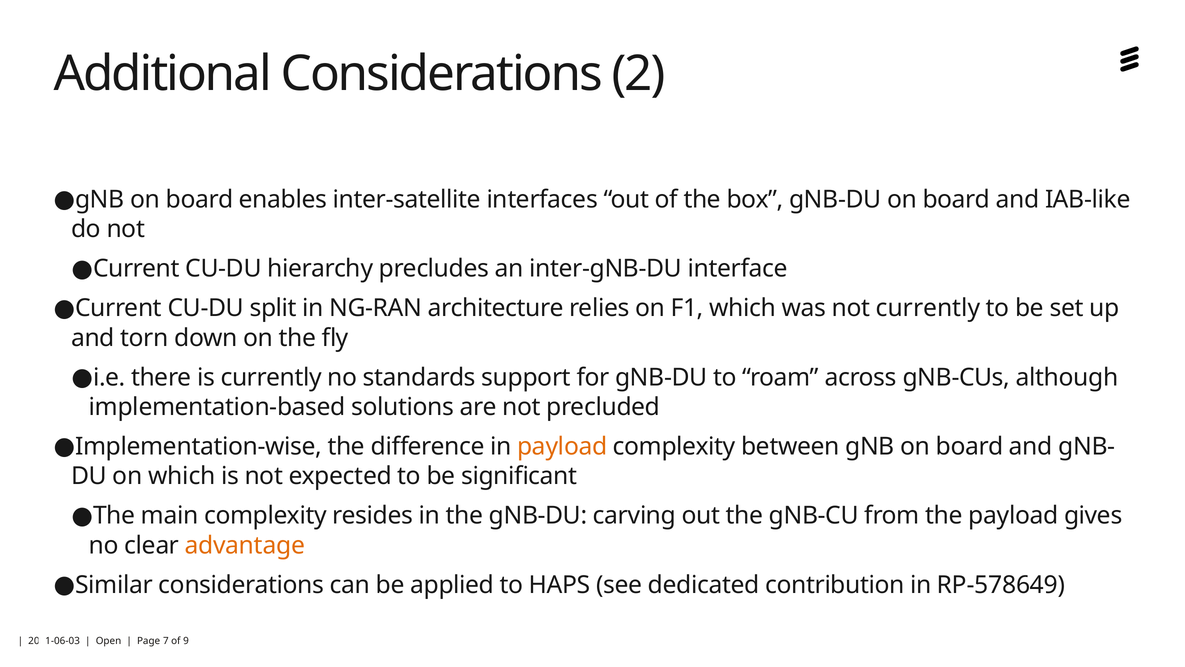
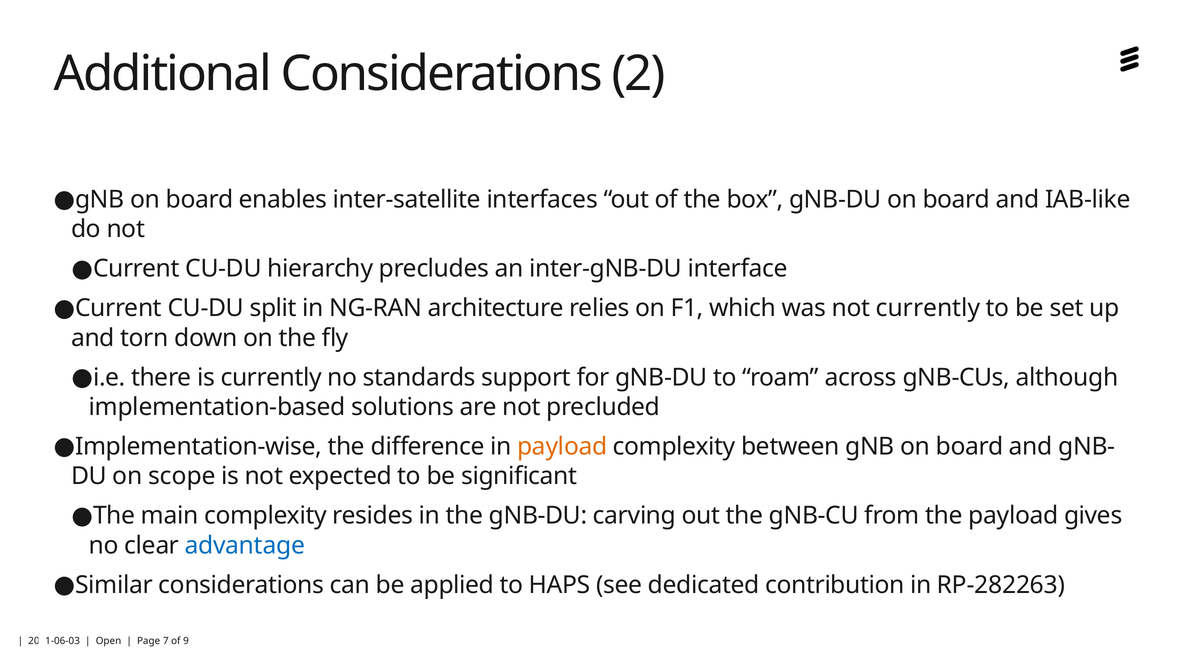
on which: which -> scope
advantage colour: orange -> blue
RP-578649: RP-578649 -> RP-282263
